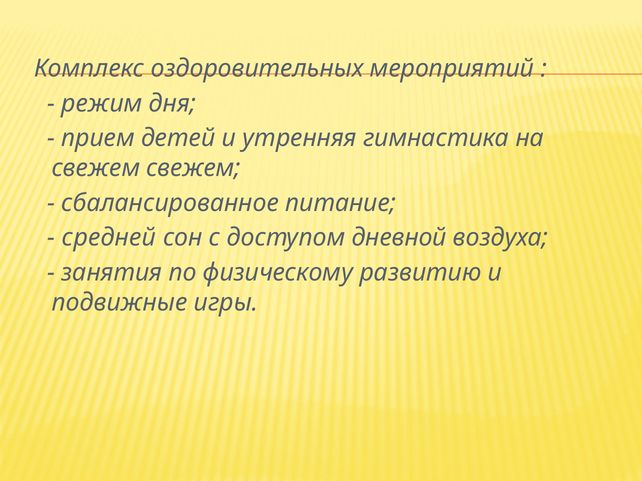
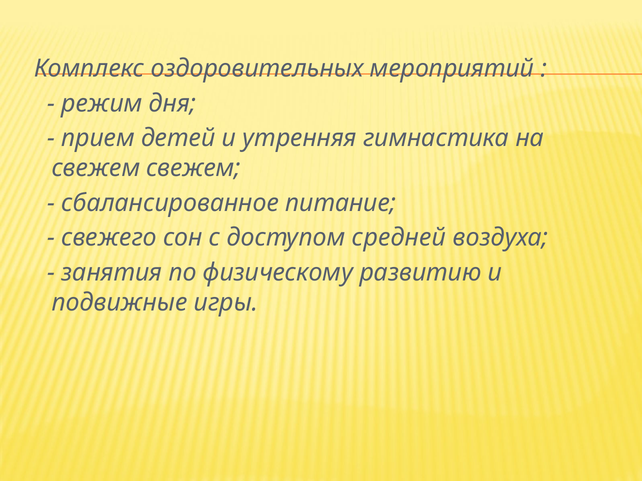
средней: средней -> свежего
дневной: дневной -> средней
